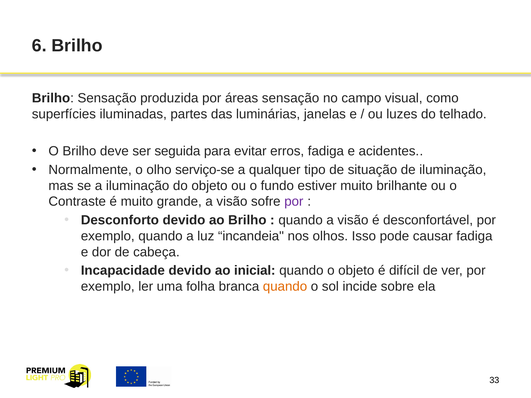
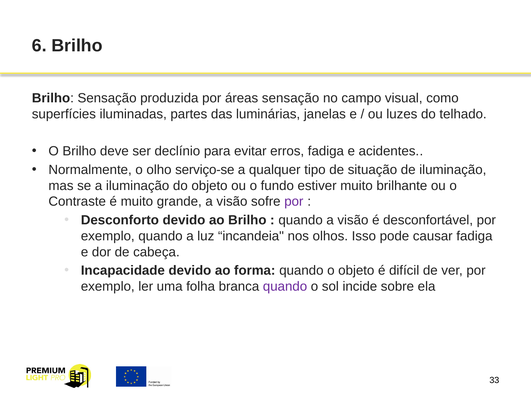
seguida: seguida -> declínio
inicial: inicial -> forma
quando at (285, 287) colour: orange -> purple
